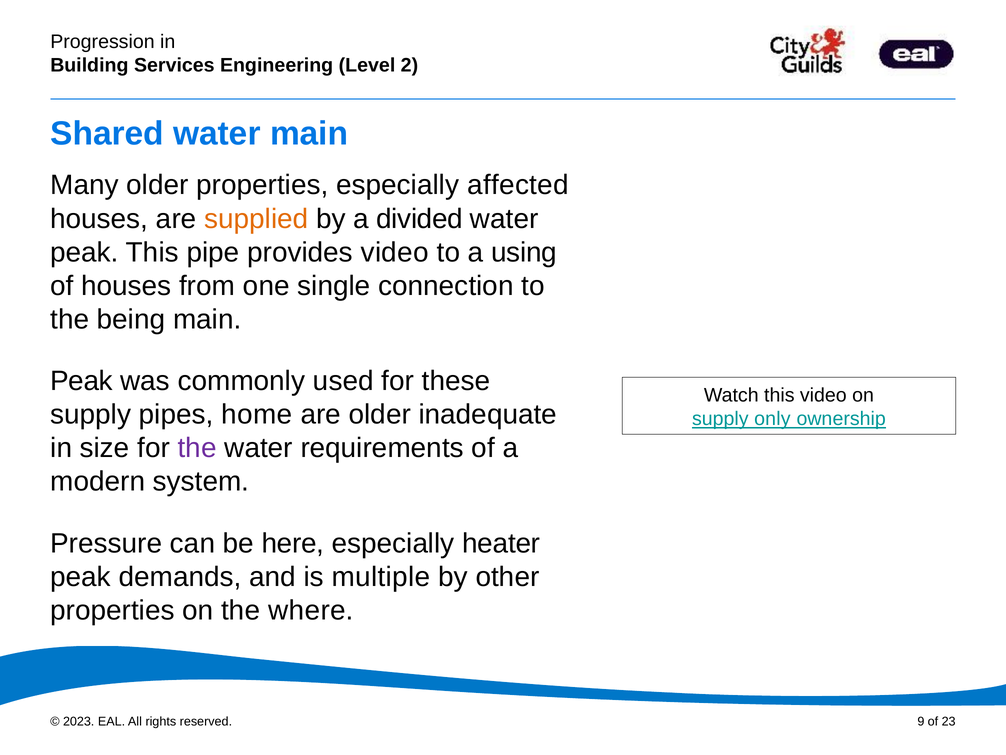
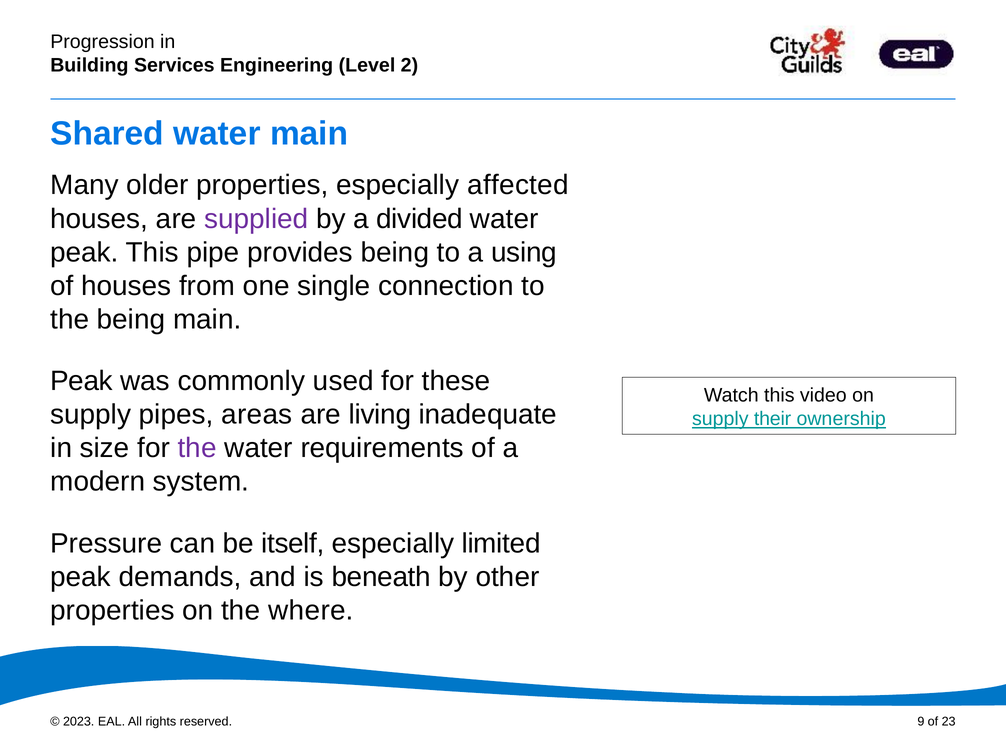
supplied colour: orange -> purple
provides video: video -> being
home: home -> areas
are older: older -> living
only: only -> their
here: here -> itself
heater: heater -> limited
multiple: multiple -> beneath
